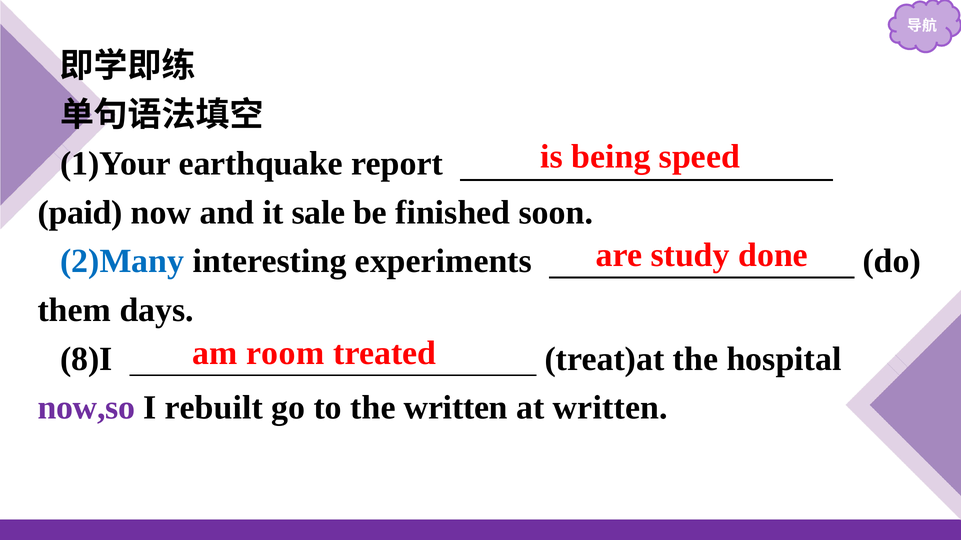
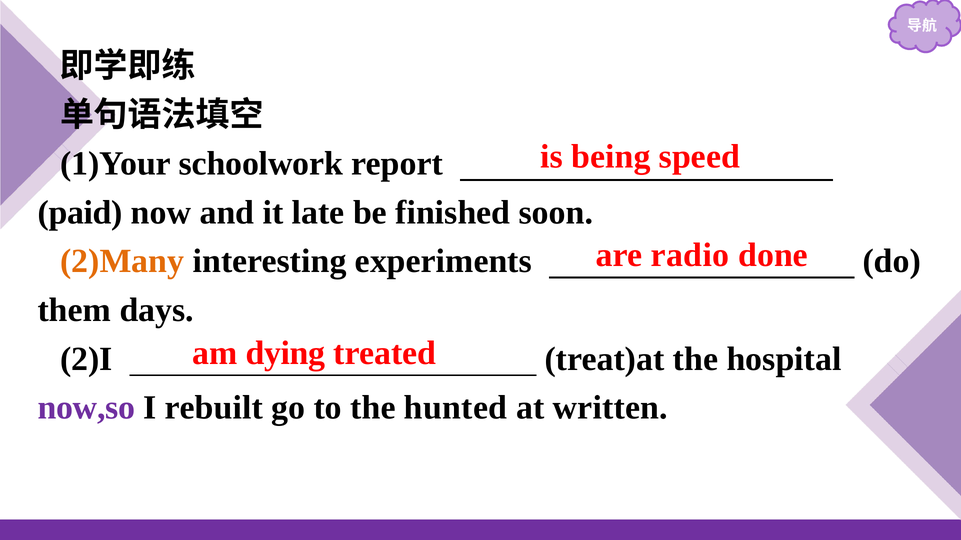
earthquake: earthquake -> schoolwork
sale: sale -> late
study: study -> radio
2)Many colour: blue -> orange
room: room -> dying
8)I: 8)I -> 2)I
the written: written -> hunted
